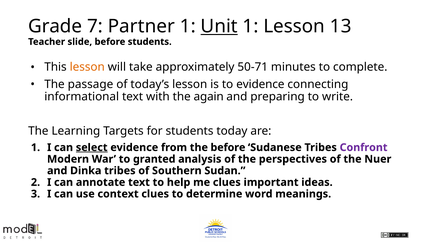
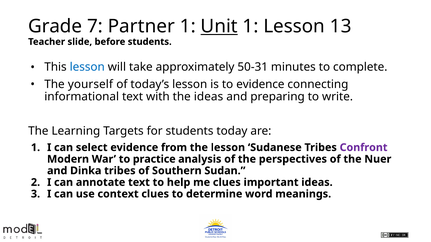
lesson at (87, 67) colour: orange -> blue
50-71: 50-71 -> 50-31
passage: passage -> yourself
the again: again -> ideas
select underline: present -> none
the before: before -> lesson
granted: granted -> practice
